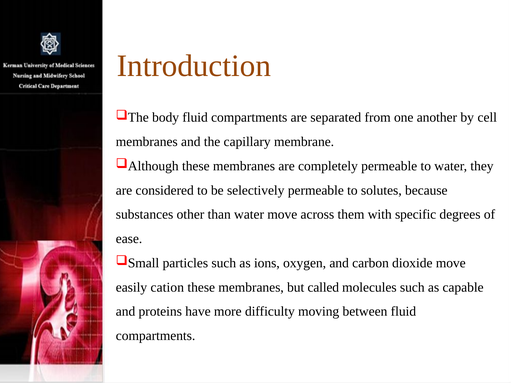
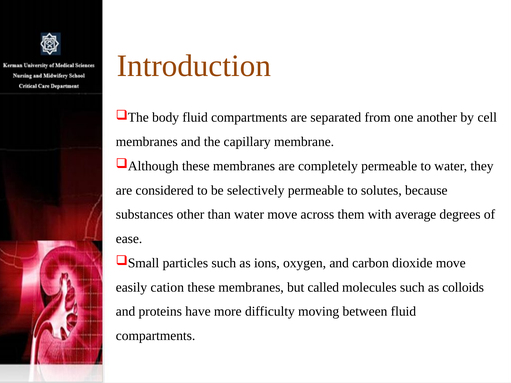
specific: specific -> average
capable: capable -> colloids
